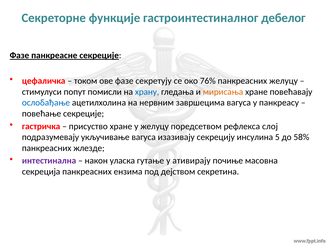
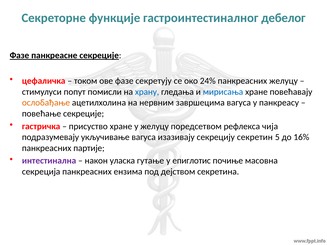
76%: 76% -> 24%
мирисања colour: orange -> blue
ослобађање colour: blue -> orange
слој: слој -> чија
инсулина: инсулина -> секретин
58%: 58% -> 16%
жлезде: жлезде -> партије
ативирају: ативирају -> епиглотис
